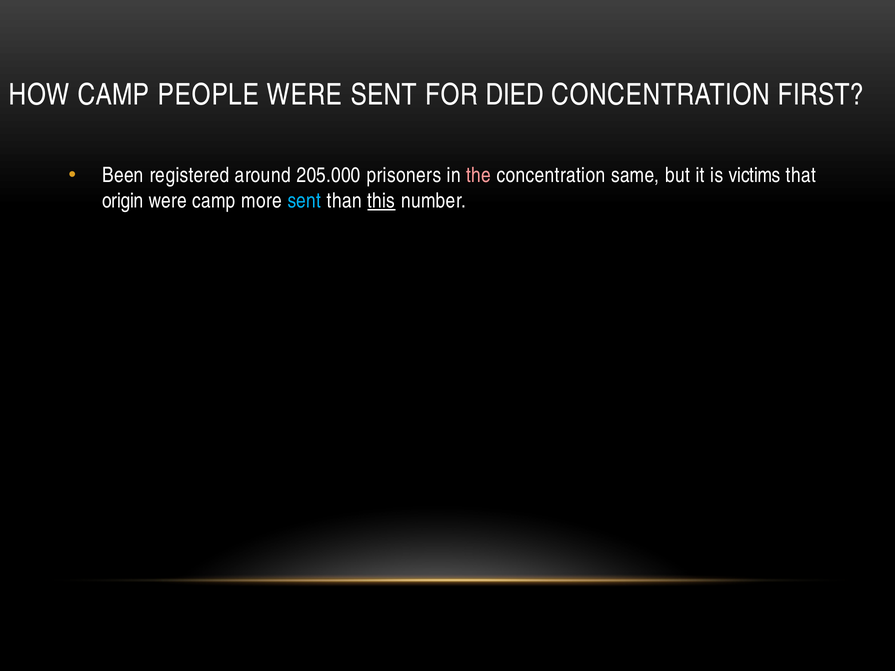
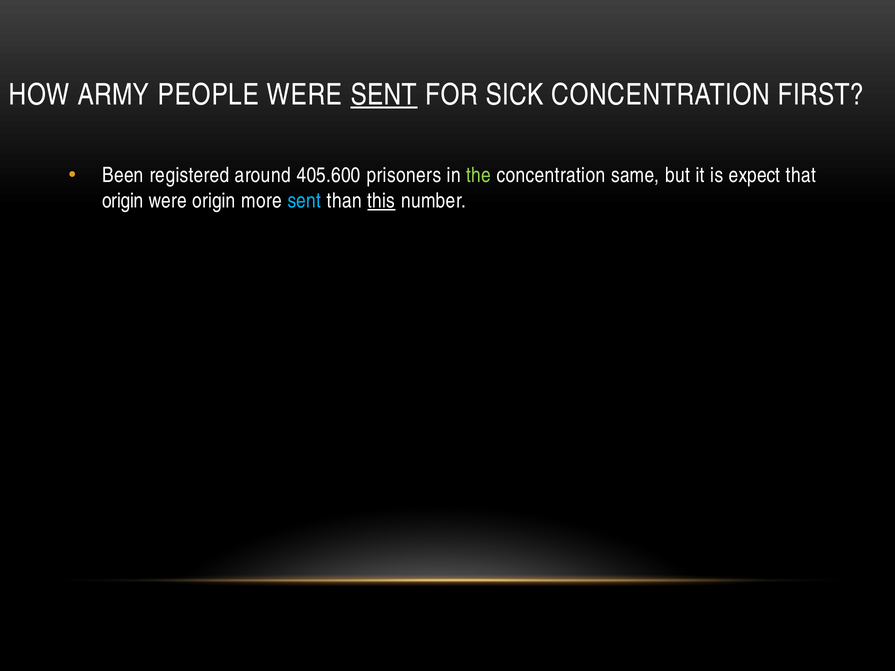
HOW CAMP: CAMP -> ARMY
SENT at (384, 95) underline: none -> present
DIED: DIED -> SICK
205.000: 205.000 -> 405.600
the colour: pink -> light green
victims: victims -> expect
were camp: camp -> origin
